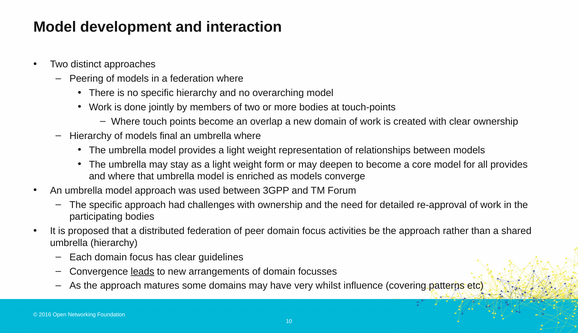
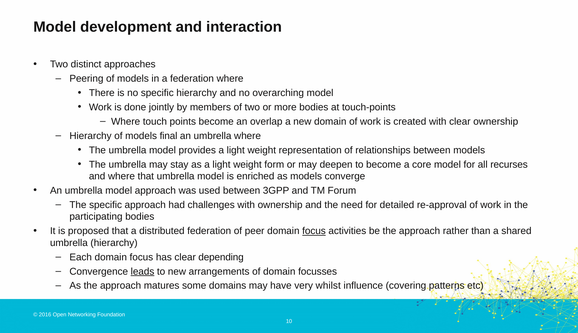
all provides: provides -> recurses
focus at (314, 231) underline: none -> present
guidelines: guidelines -> depending
